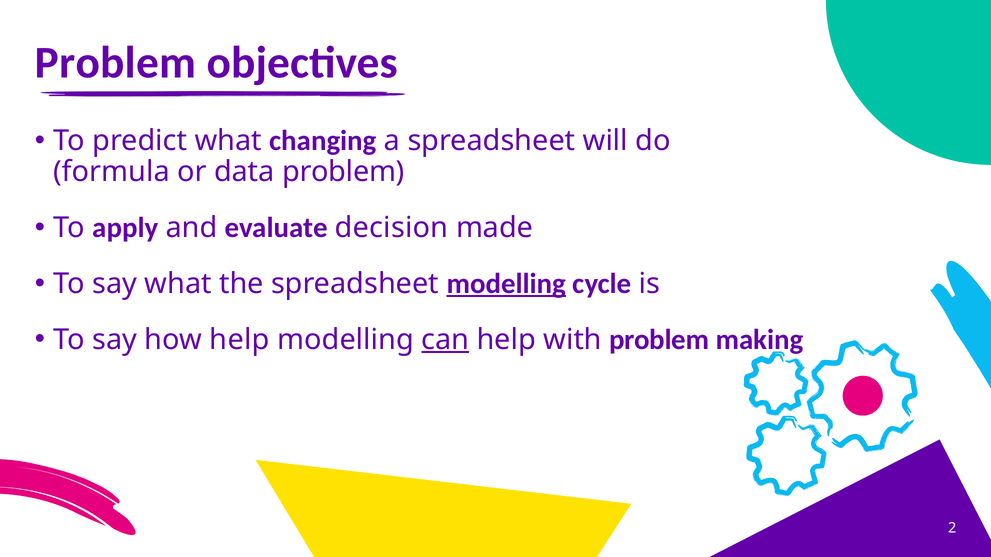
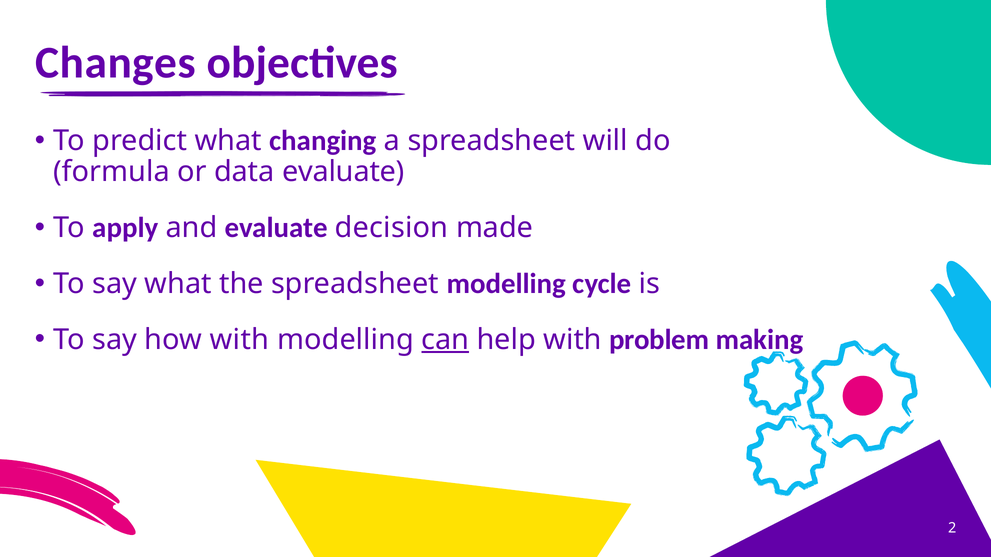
Problem at (116, 63): Problem -> Changes
data problem: problem -> evaluate
modelling at (506, 284) underline: present -> none
how help: help -> with
